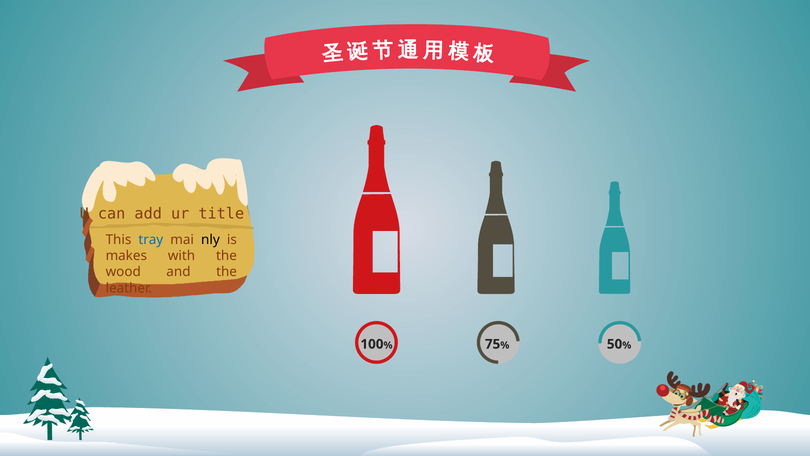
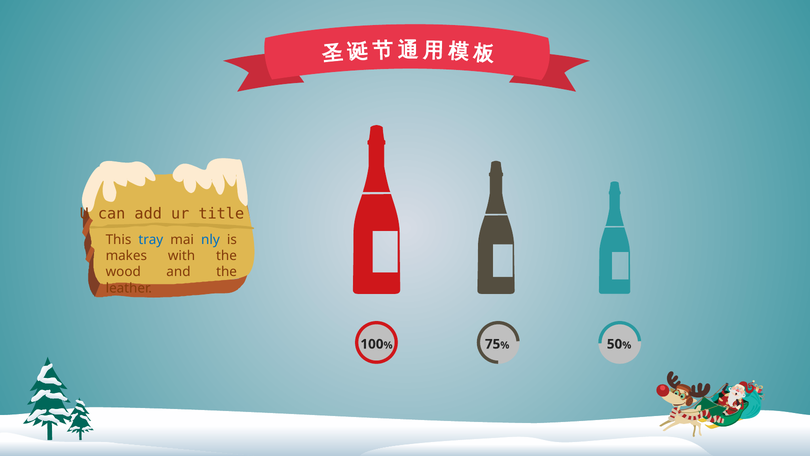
nly colour: black -> blue
